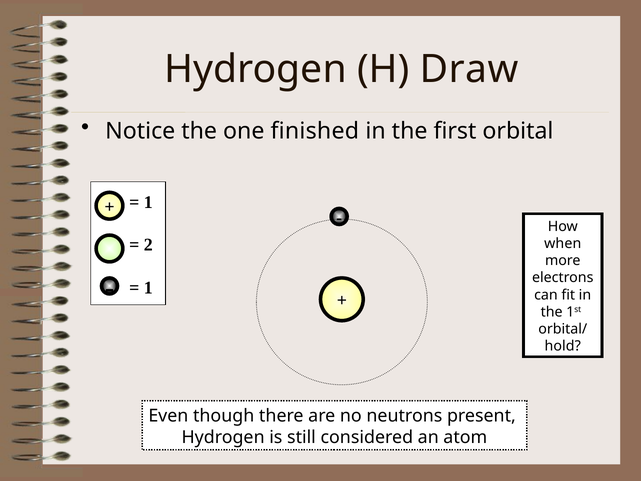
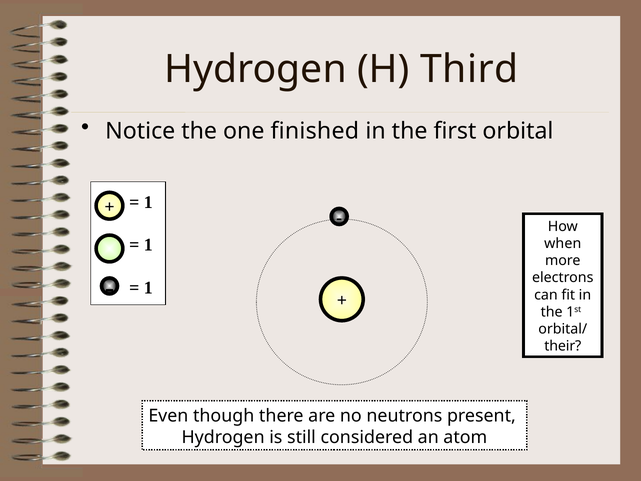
Draw: Draw -> Third
2 at (148, 245): 2 -> 1
hold: hold -> their
